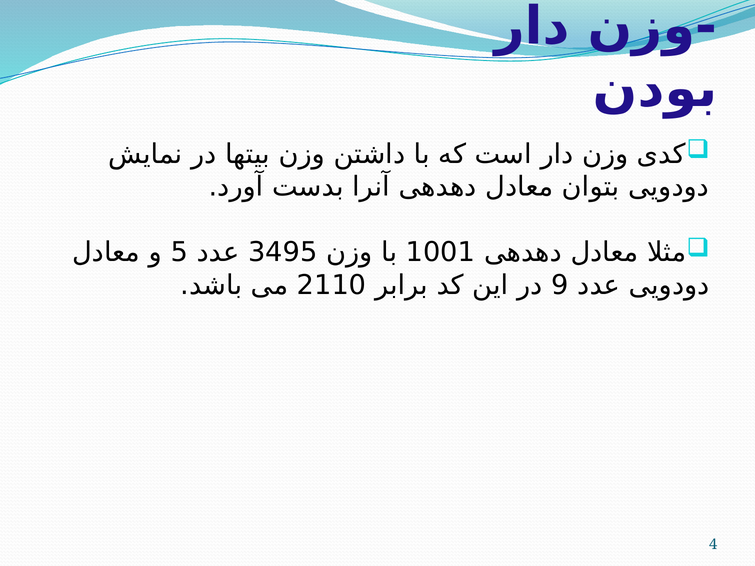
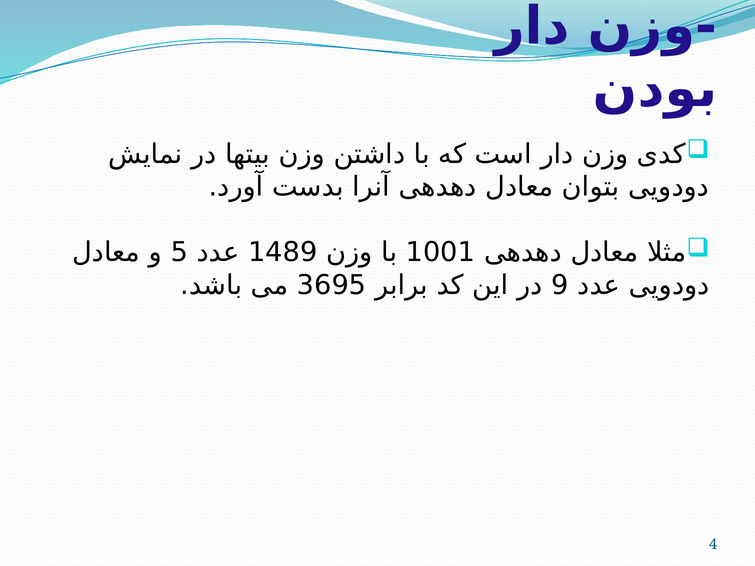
3495: 3495 -> 1489
2110: 2110 -> 3695
